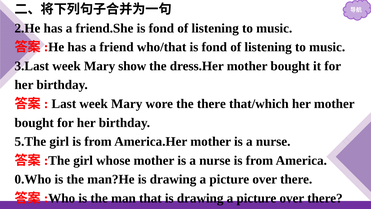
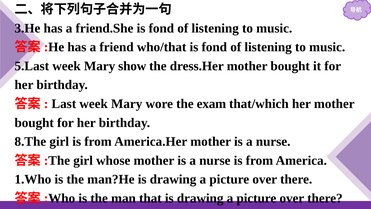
2.He: 2.He -> 3.He
3.Last: 3.Last -> 5.Last
the there: there -> exam
5.The: 5.The -> 8.The
0.Who: 0.Who -> 1.Who
